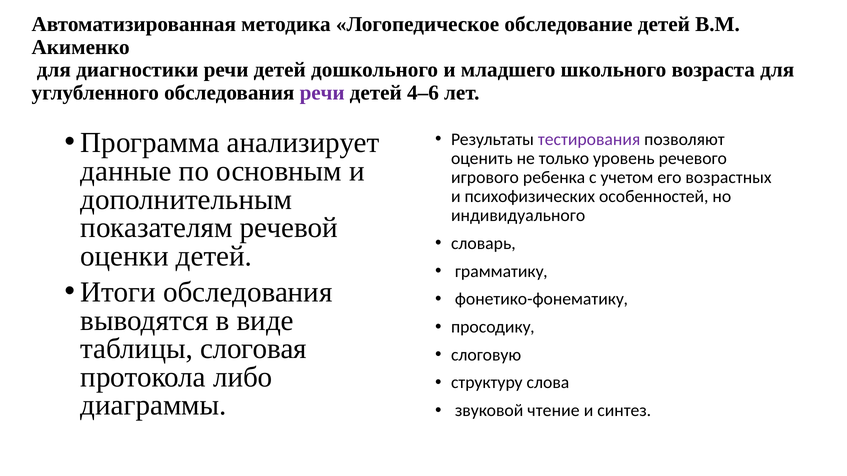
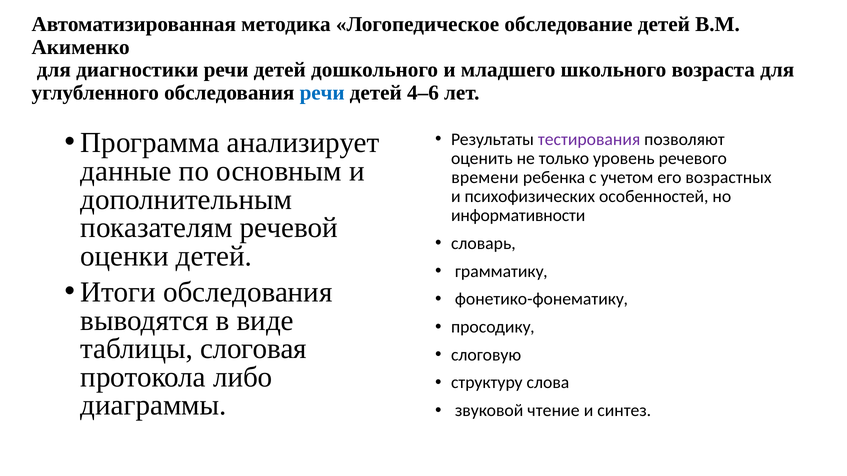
речи at (322, 93) colour: purple -> blue
игрового: игрового -> времени
индивидуального: индивидуального -> информативности
